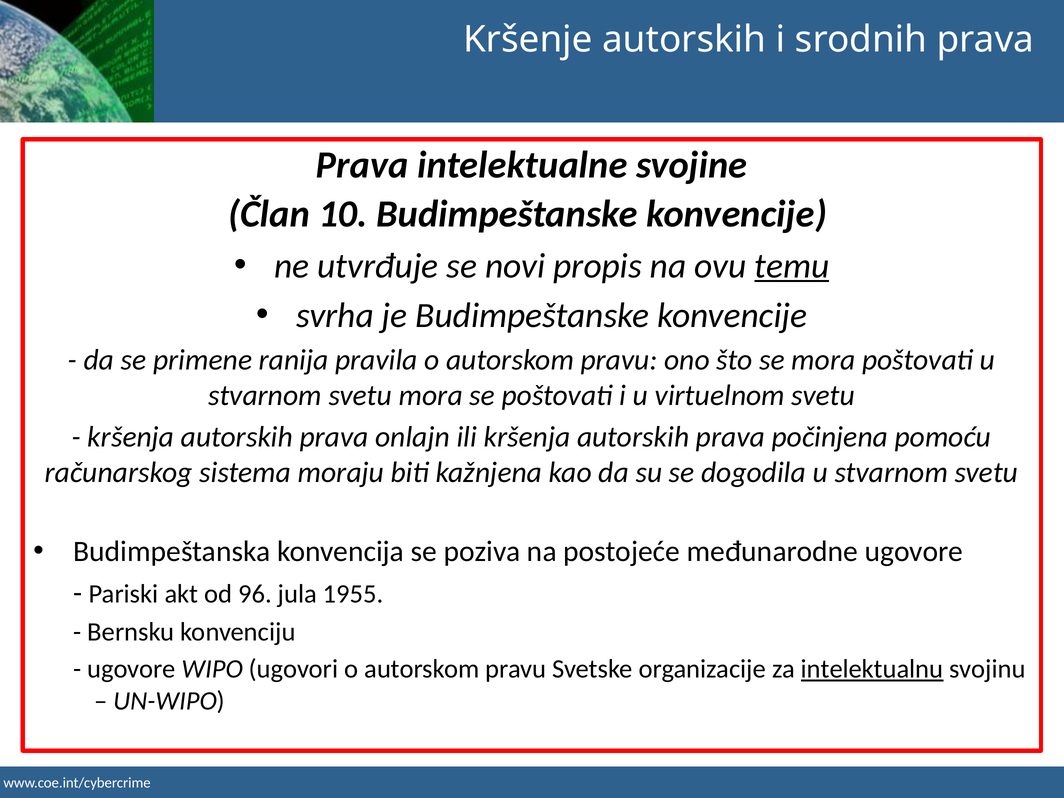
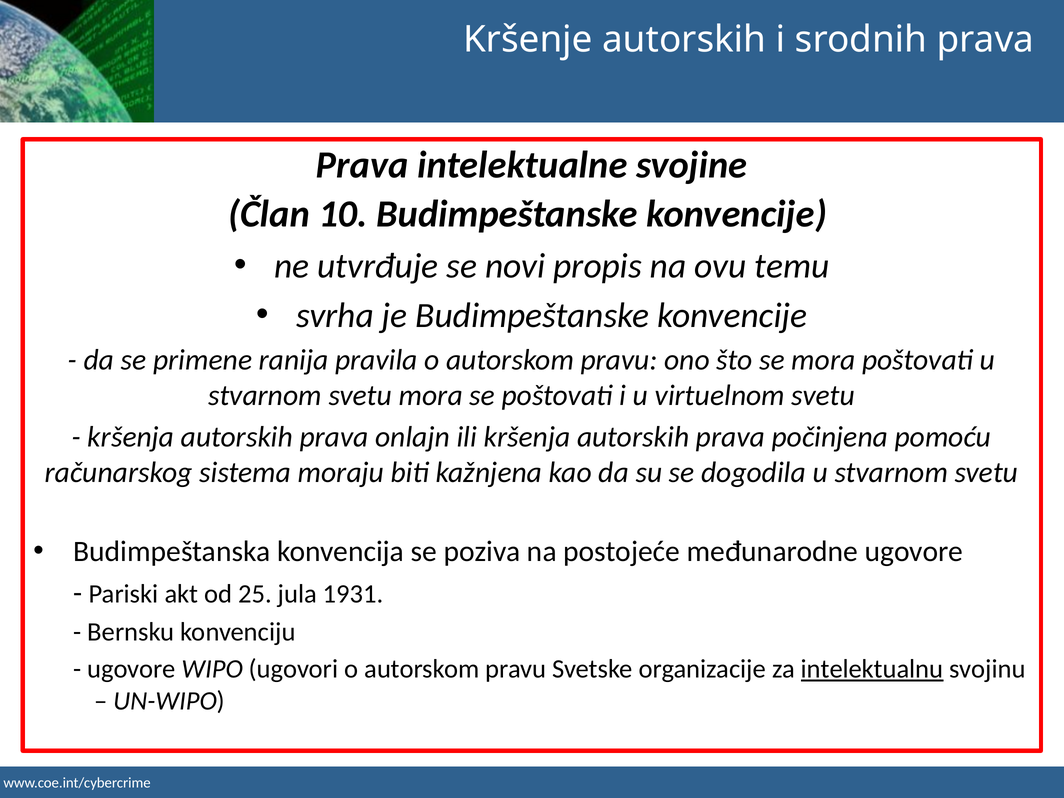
temu underline: present -> none
96: 96 -> 25
1955: 1955 -> 1931
